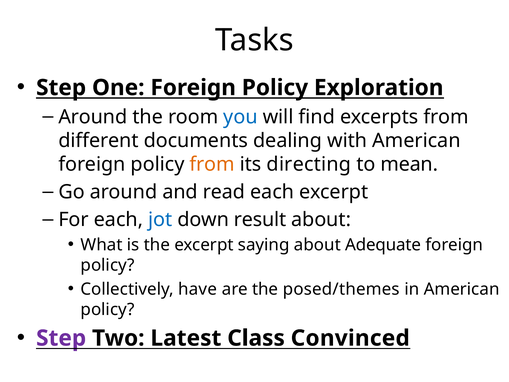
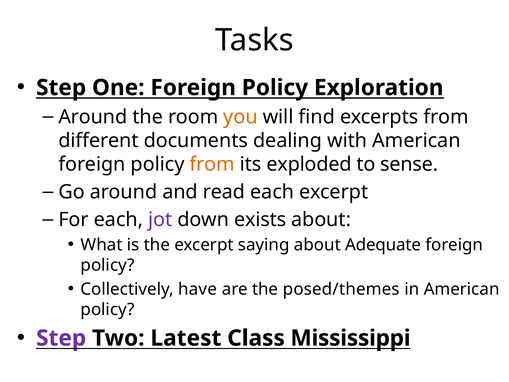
you colour: blue -> orange
directing: directing -> exploded
mean: mean -> sense
jot colour: blue -> purple
result: result -> exists
Convinced: Convinced -> Mississippi
